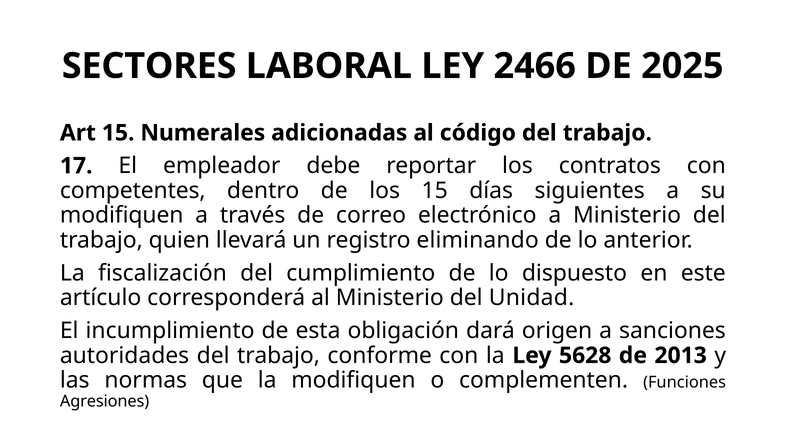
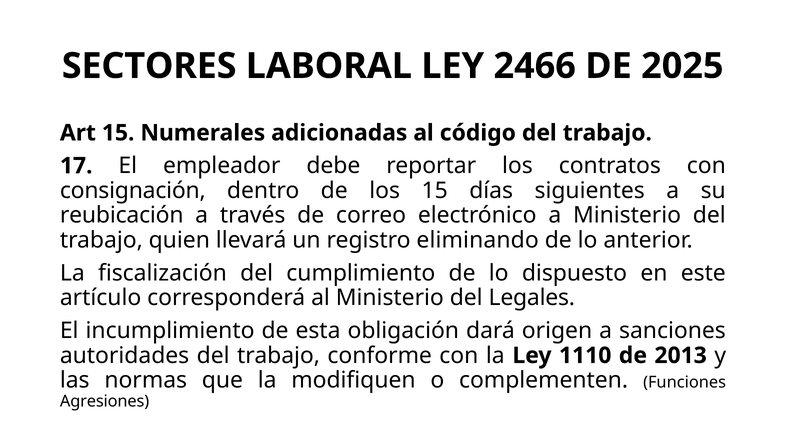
competentes: competentes -> consignación
modifiquen at (122, 215): modifiquen -> reubicación
Unidad: Unidad -> Legales
5628: 5628 -> 1110
